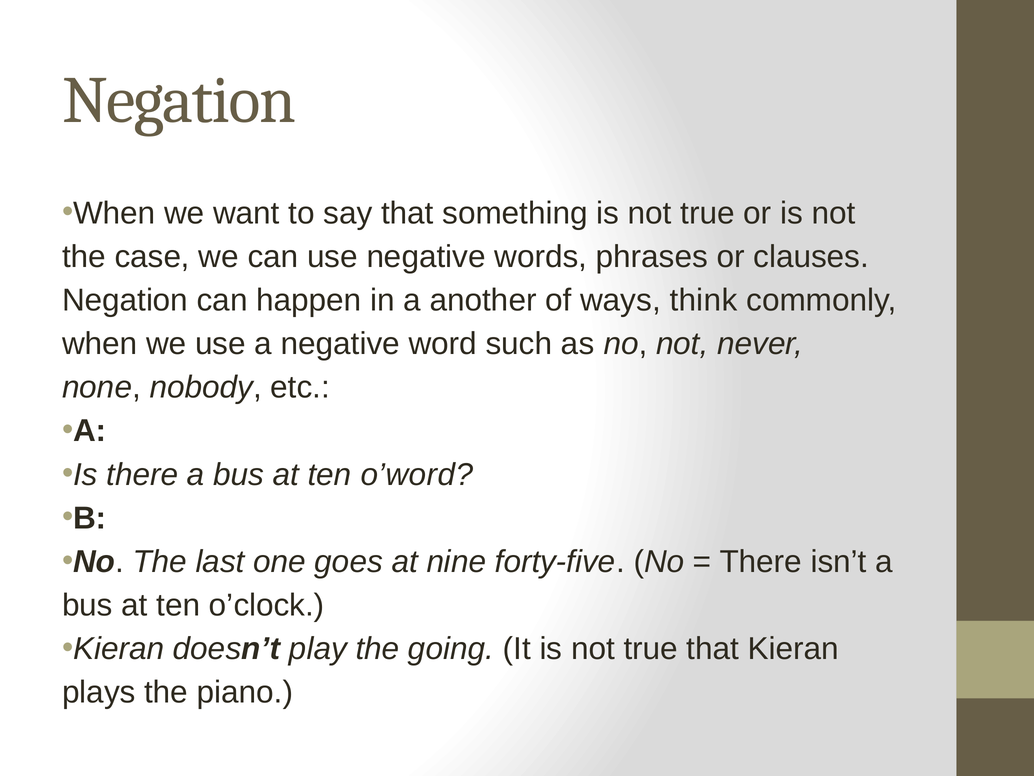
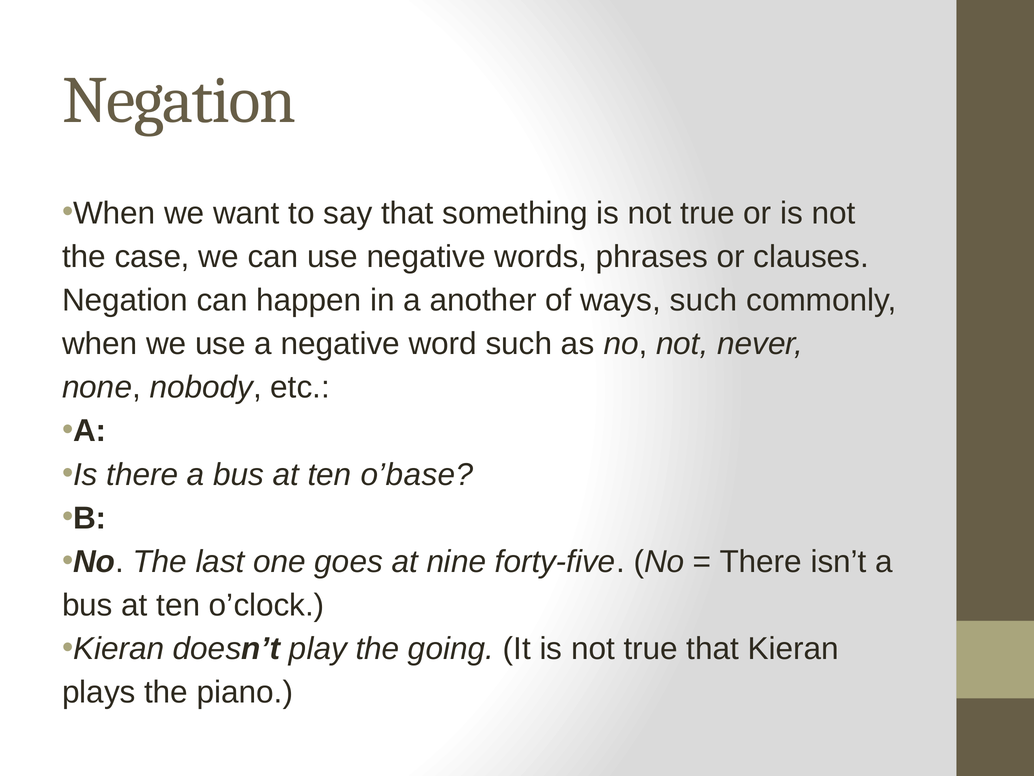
ways think: think -> such
o’word: o’word -> o’base
